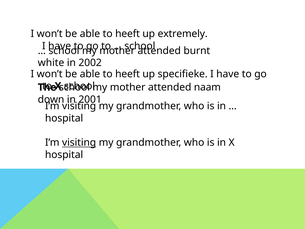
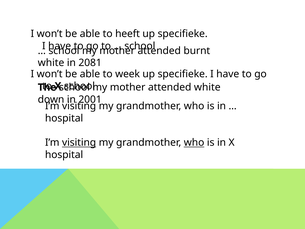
extremely at (183, 34): extremely -> specifieke
2002: 2002 -> 2081
heeft at (128, 74): heeft -> week
attended naam: naam -> white
who at (194, 142) underline: none -> present
